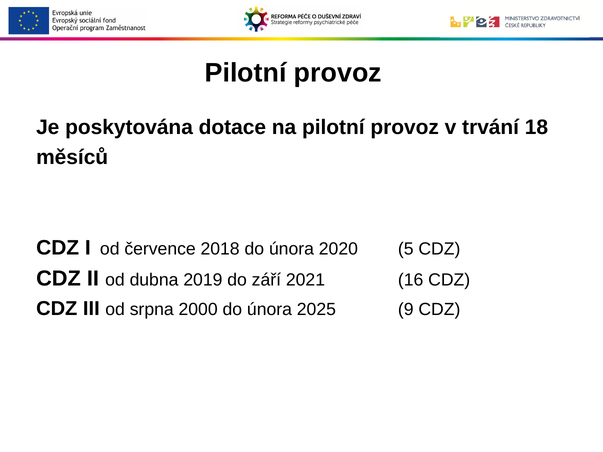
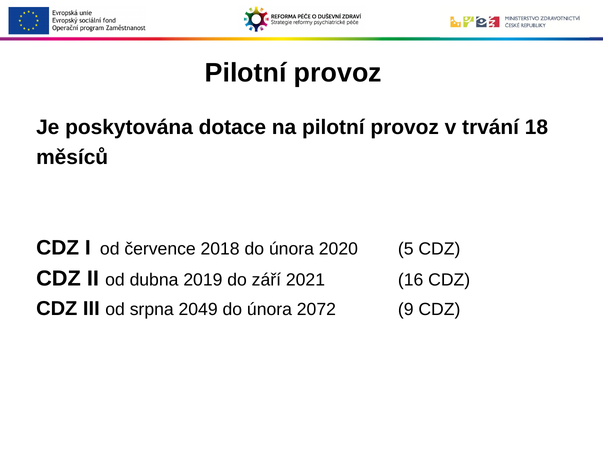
2000: 2000 -> 2049
2025: 2025 -> 2072
